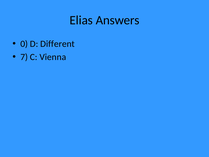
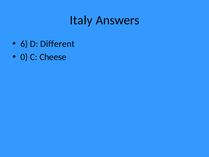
Elias: Elias -> Italy
0: 0 -> 6
7: 7 -> 0
Vienna: Vienna -> Cheese
